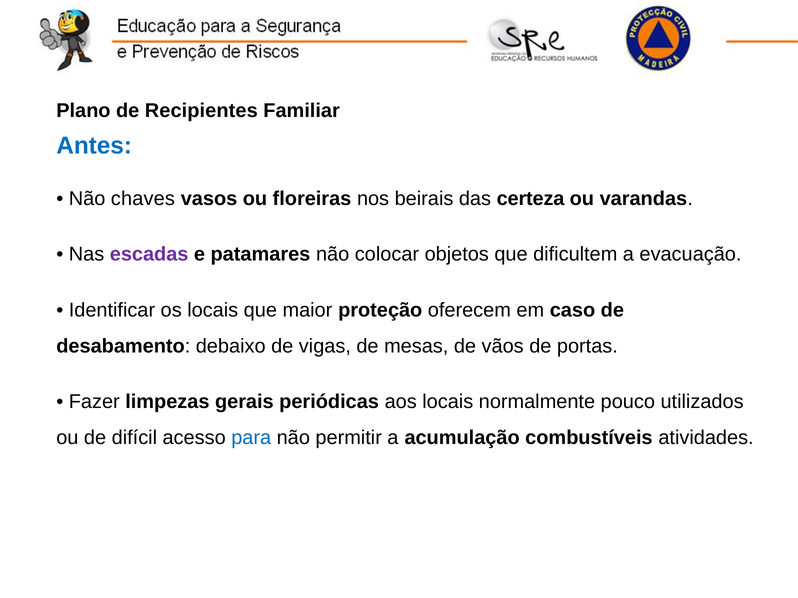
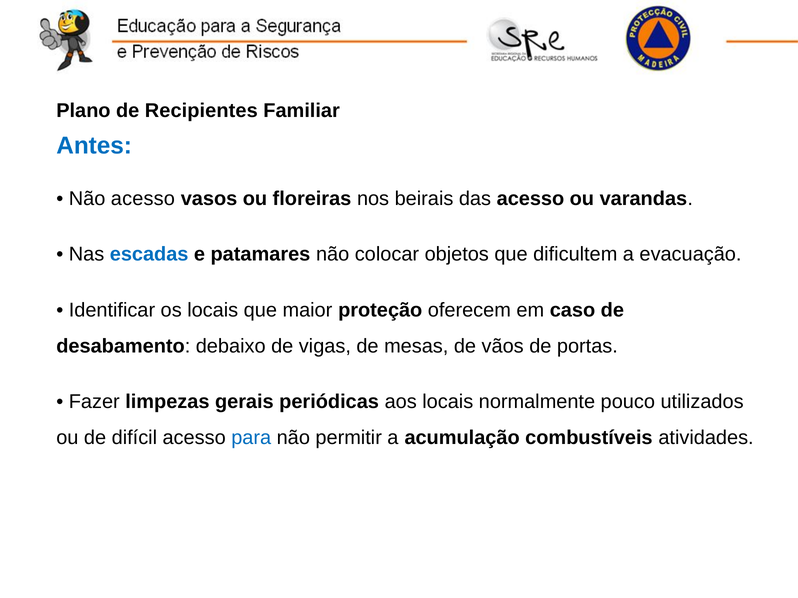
Não chaves: chaves -> acesso
das certeza: certeza -> acesso
escadas colour: purple -> blue
